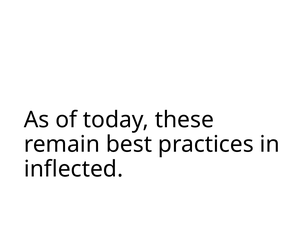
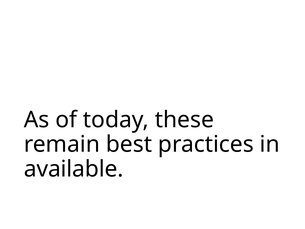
inflected: inflected -> available
